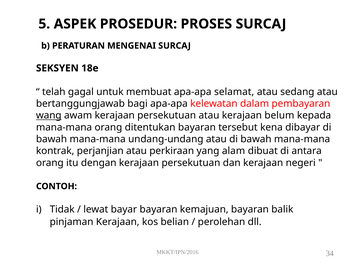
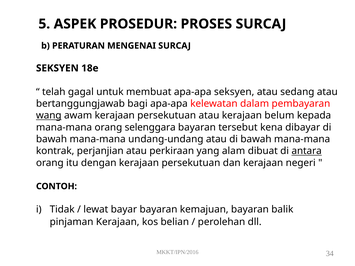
apa-apa selamat: selamat -> seksyen
ditentukan: ditentukan -> selenggara
antara underline: none -> present
